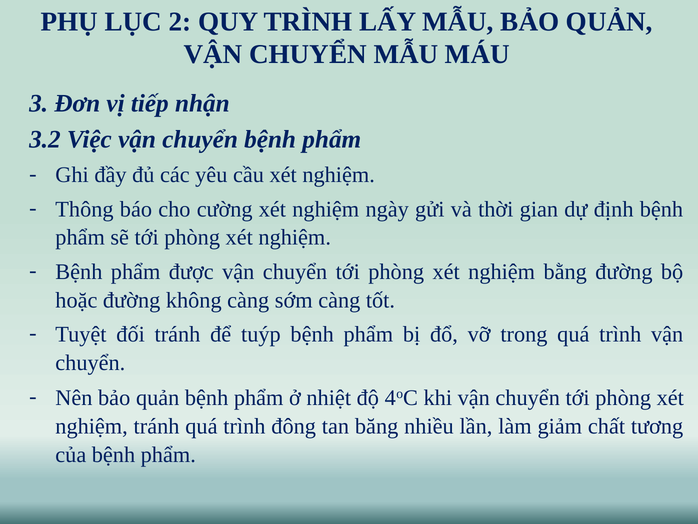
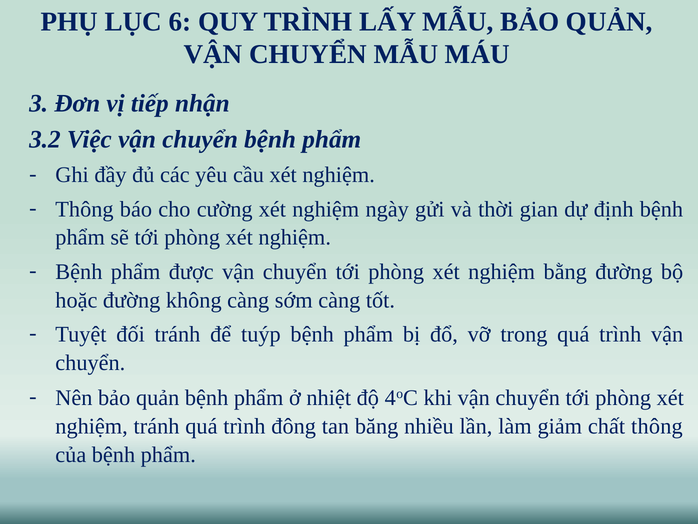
2: 2 -> 6
chất tương: tương -> thông
